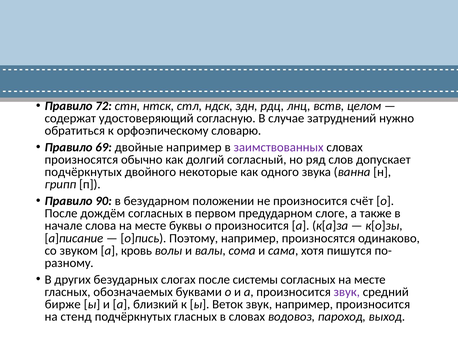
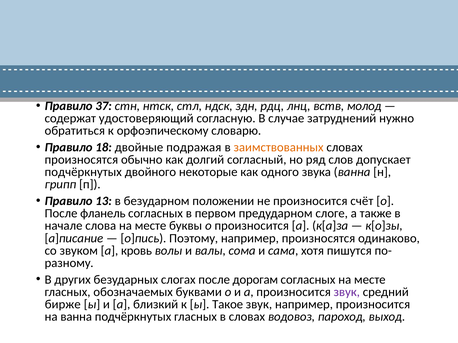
72: 72 -> 37
целом: целом -> молод
69: 69 -> 18
двойные например: например -> подражая
заимствованных colour: purple -> orange
90: 90 -> 13
дождём: дождём -> фланель
системы: системы -> дорогам
Веток: Веток -> Такое
на стенд: стенд -> ванна
